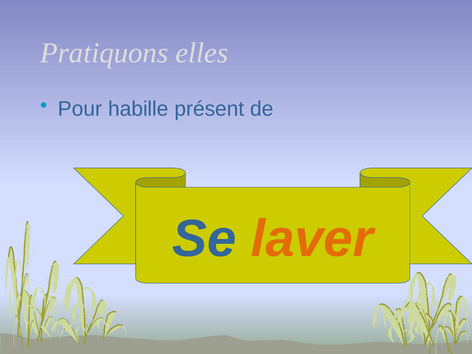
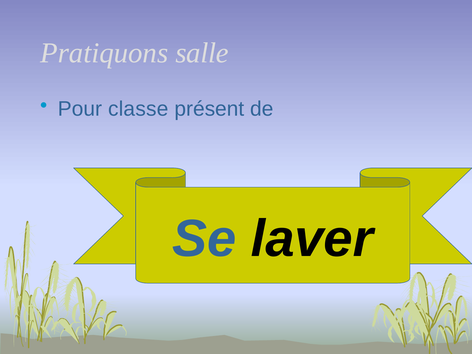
elles: elles -> salle
habille: habille -> classe
laver colour: orange -> black
